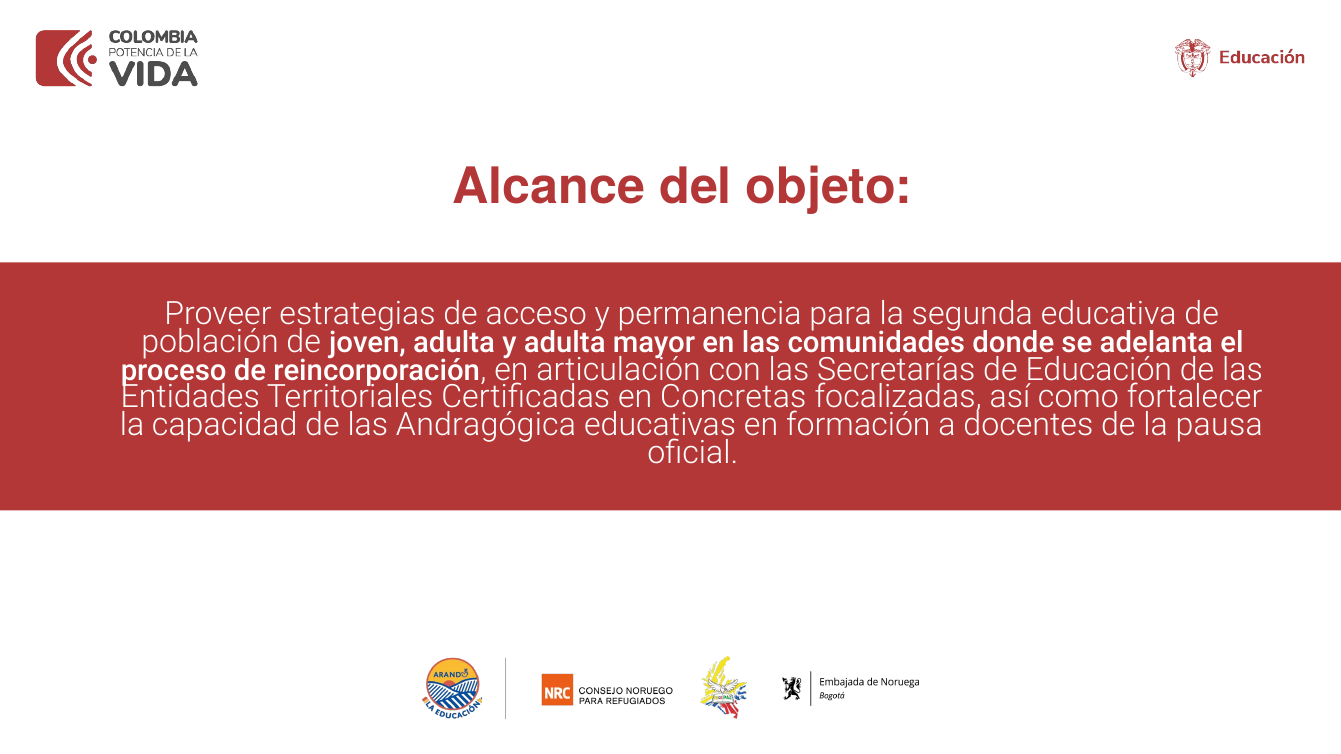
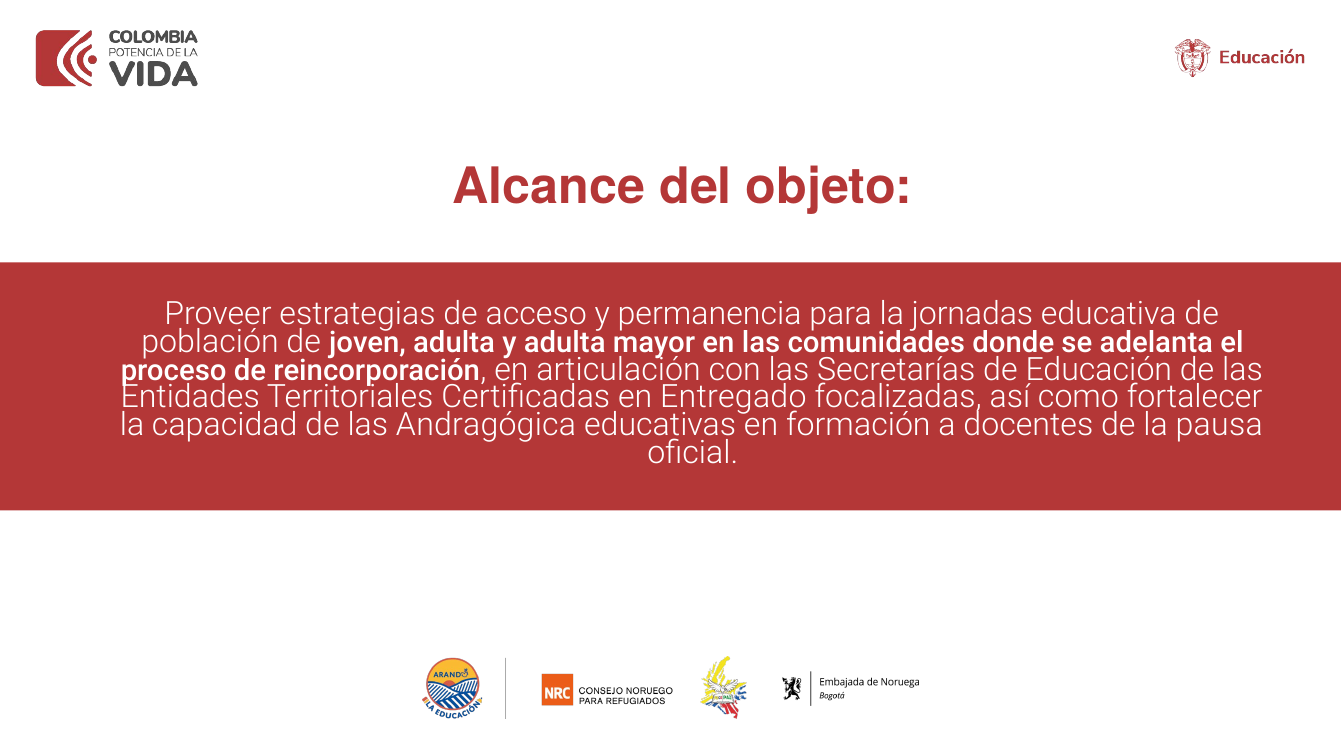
segunda: segunda -> jornadas
Concretas: Concretas -> Entregado
